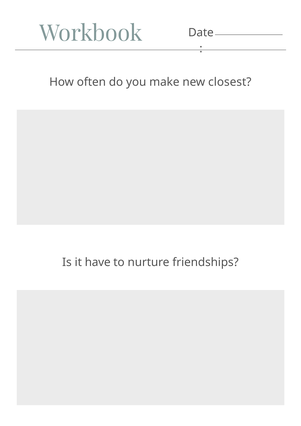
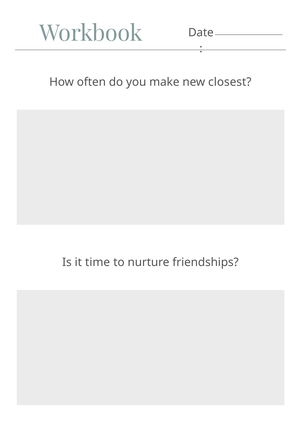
have: have -> time
